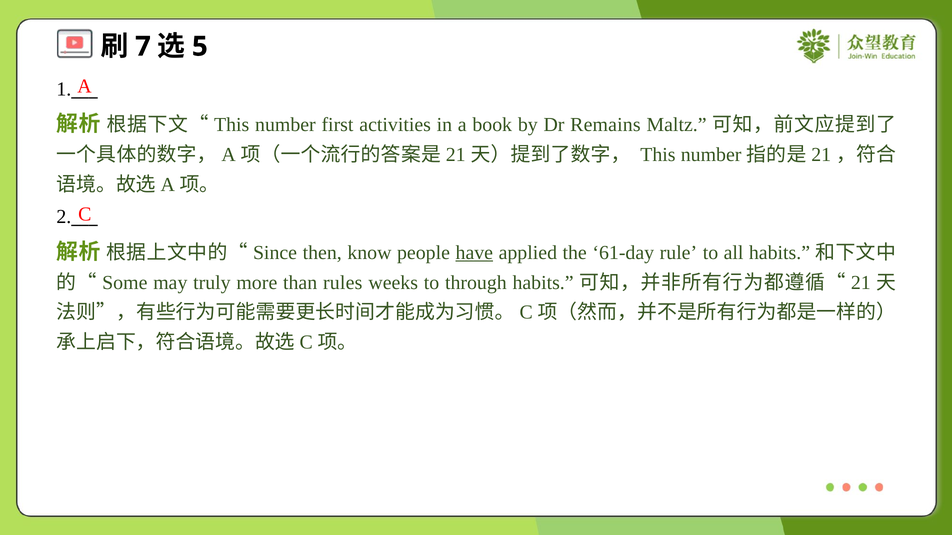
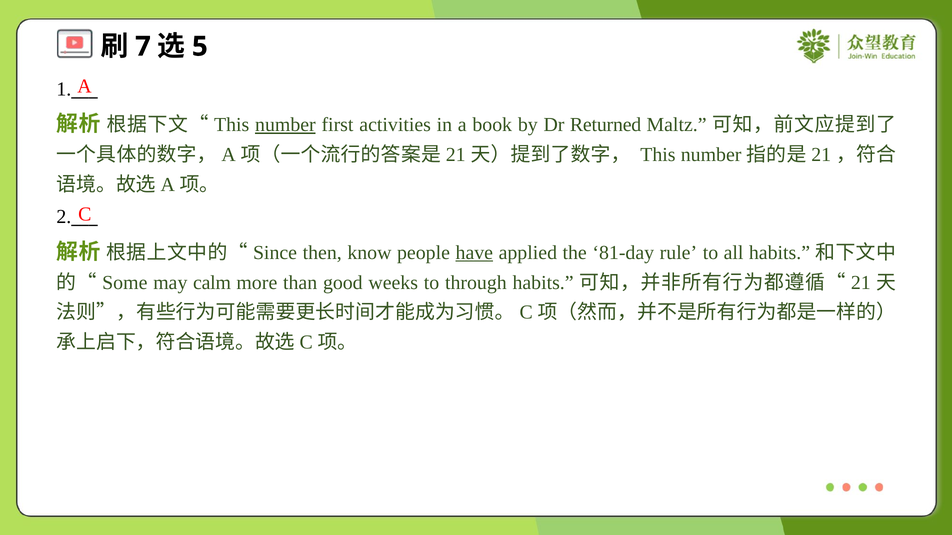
number at (285, 125) underline: none -> present
Remains: Remains -> Returned
61-day: 61-day -> 81-day
truly: truly -> calm
rules: rules -> good
